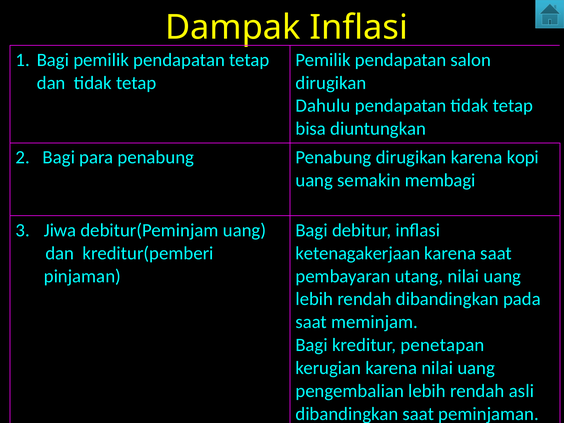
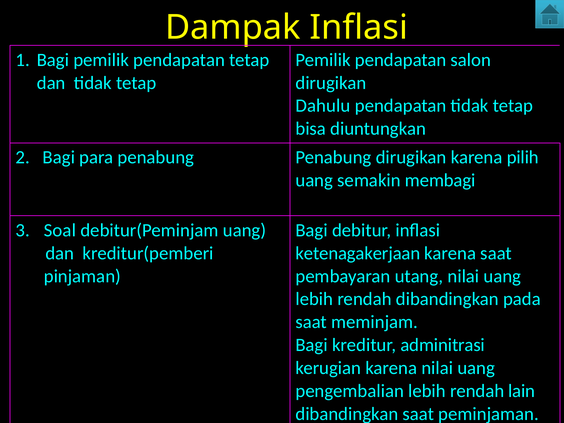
kopi: kopi -> pilih
Jiwa: Jiwa -> Soal
penetapan: penetapan -> adminitrasi
asli: asli -> lain
